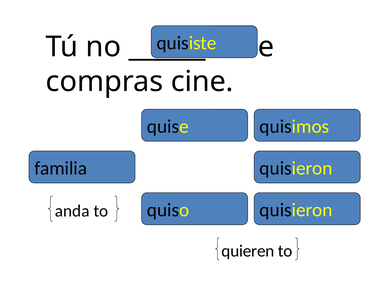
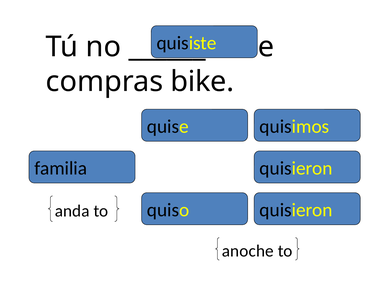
cine: cine -> bike
quieren: quieren -> anoche
